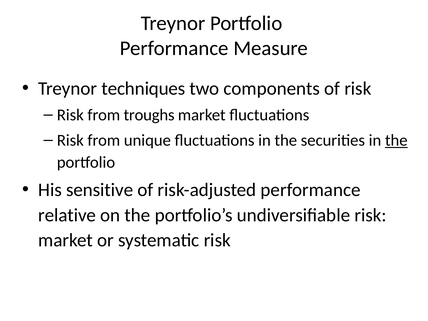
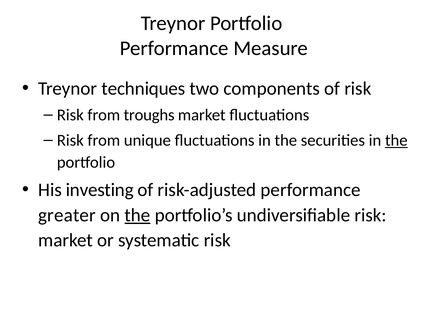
sensitive: sensitive -> investing
relative: relative -> greater
the at (138, 215) underline: none -> present
